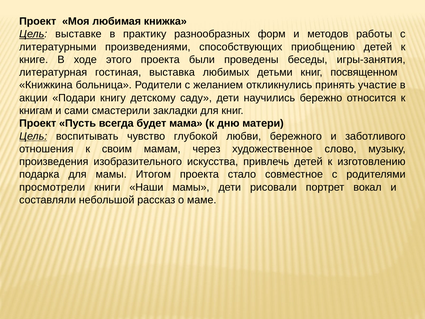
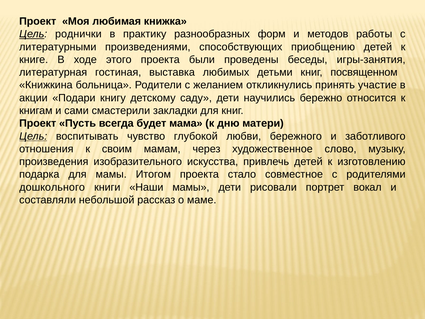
выставке: выставке -> роднички
просмотрели: просмотрели -> дошкольного
